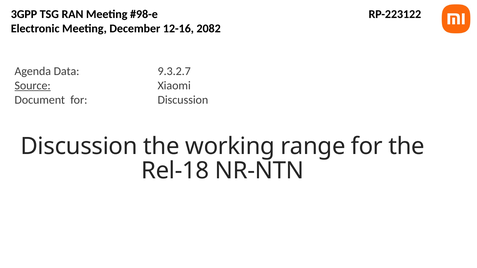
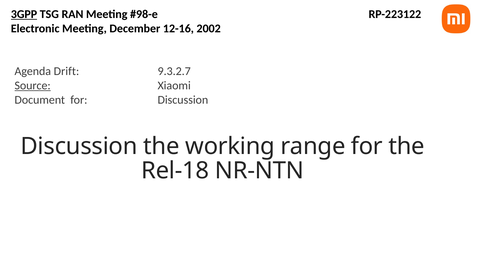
3GPP underline: none -> present
2082: 2082 -> 2002
Data: Data -> Drift
